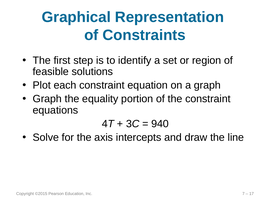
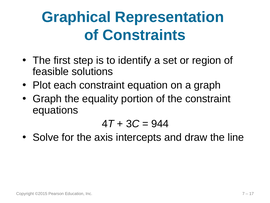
940: 940 -> 944
